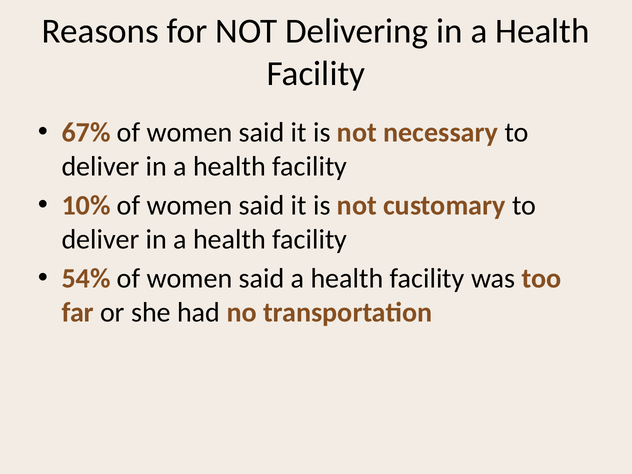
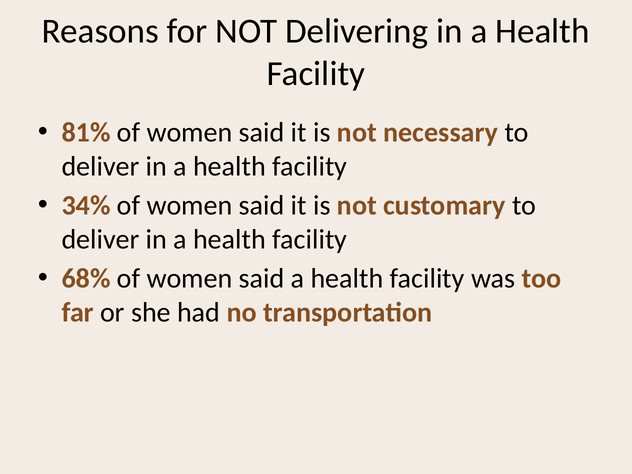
67%: 67% -> 81%
10%: 10% -> 34%
54%: 54% -> 68%
